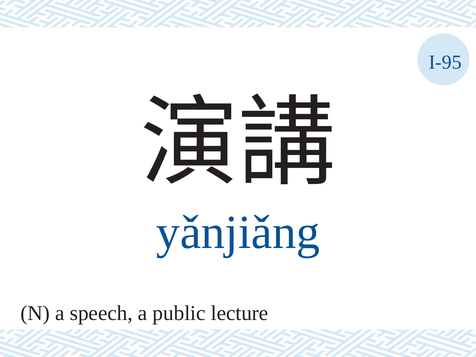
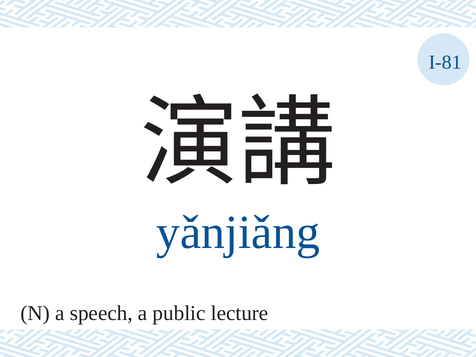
I-95: I-95 -> I-81
